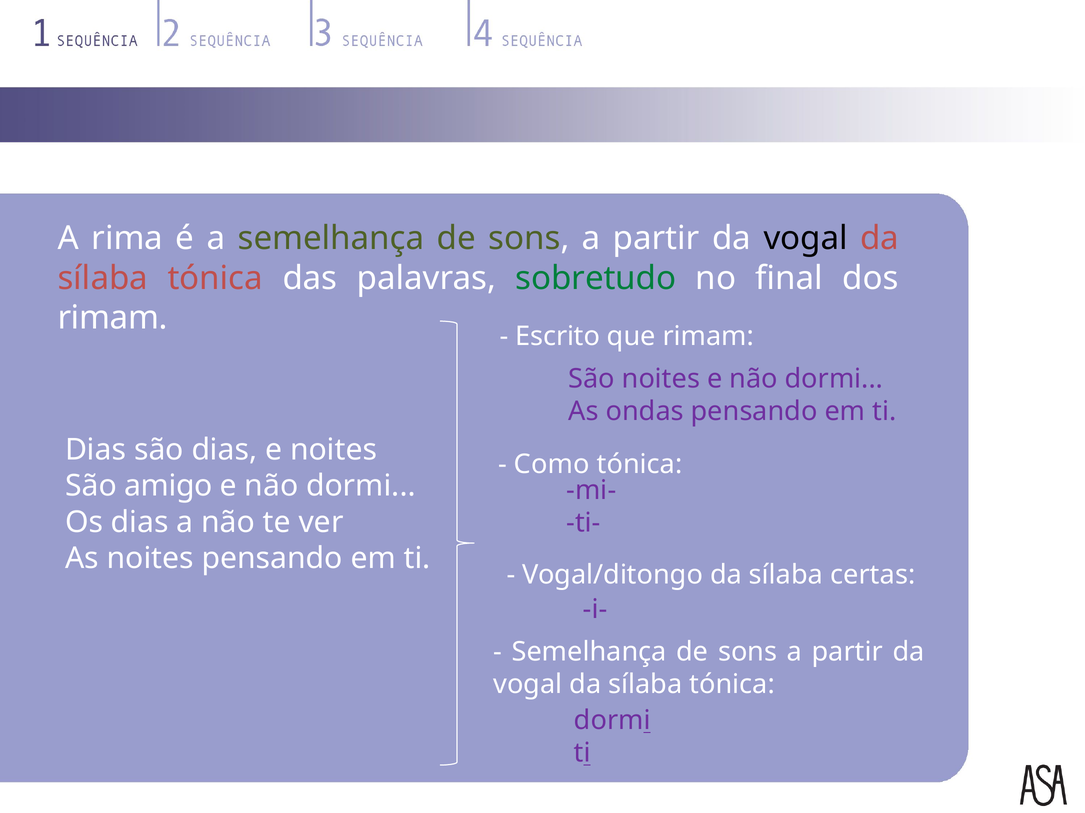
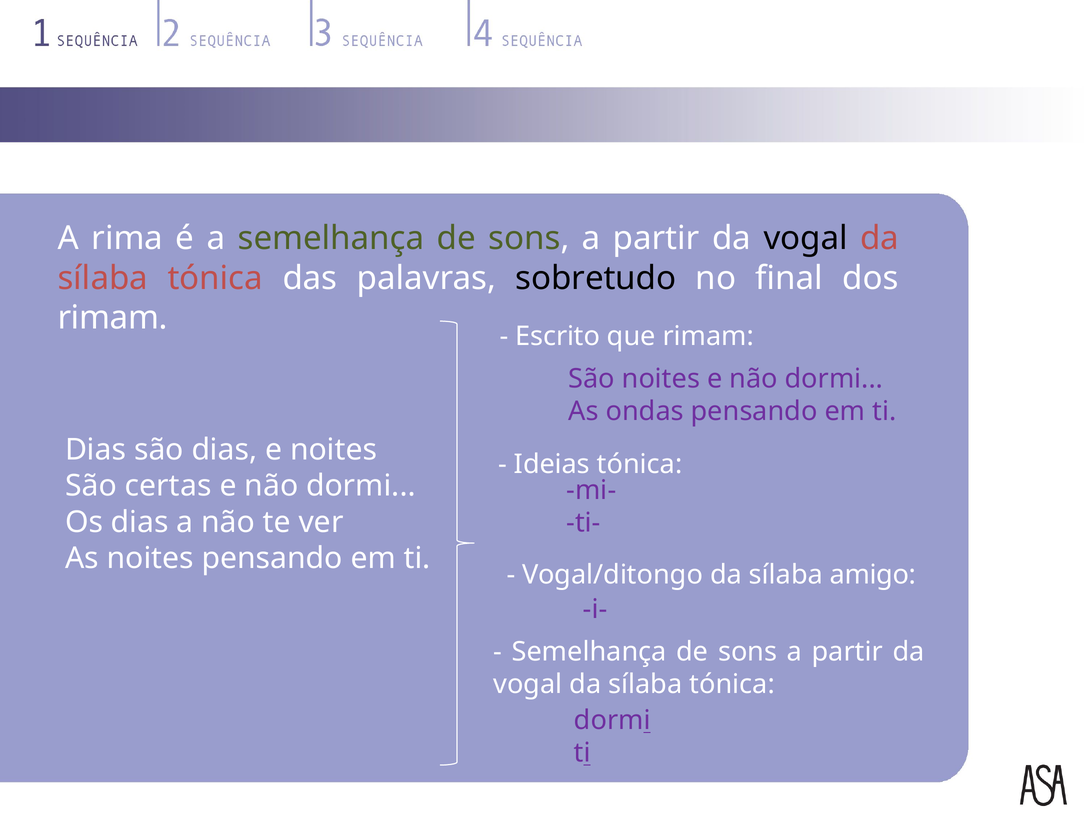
sobretudo colour: green -> black
Como: Como -> Ideias
amigo: amigo -> certas
certas: certas -> amigo
